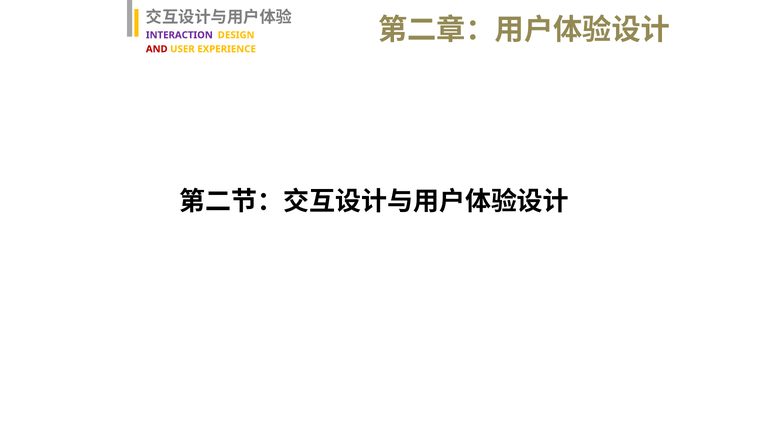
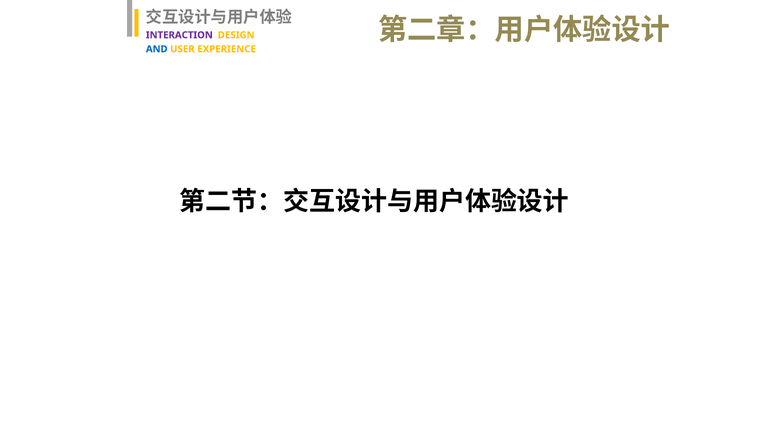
AND colour: red -> blue
